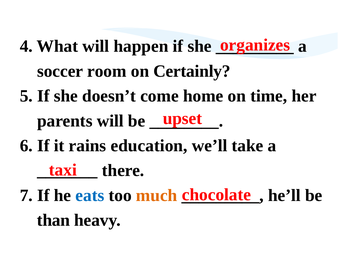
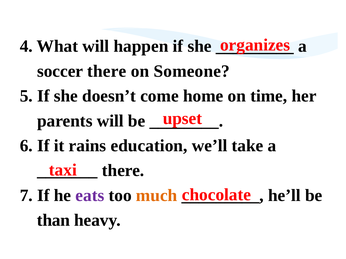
soccer room: room -> there
Certainly: Certainly -> Someone
eats colour: blue -> purple
